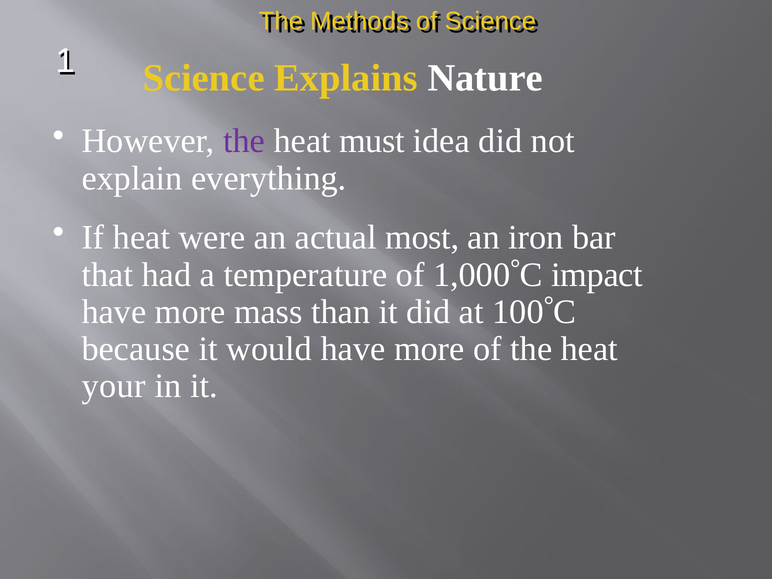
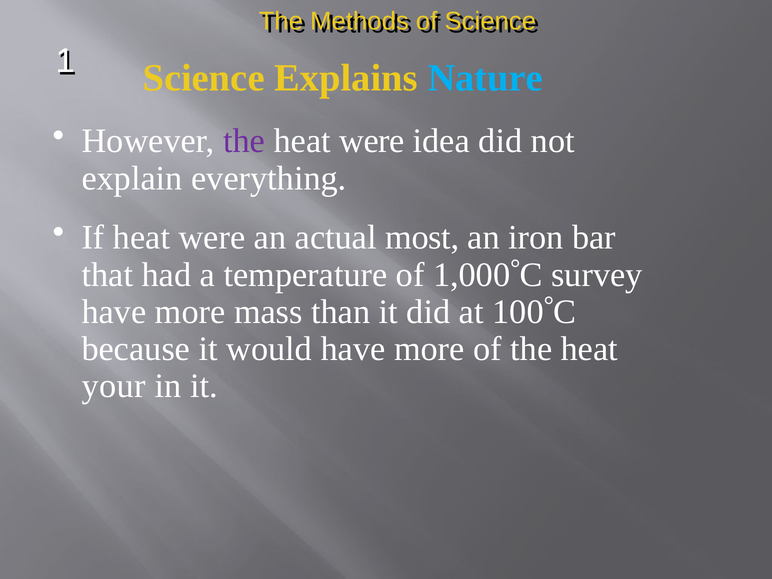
Nature colour: white -> light blue
must at (372, 141): must -> were
impact: impact -> survey
